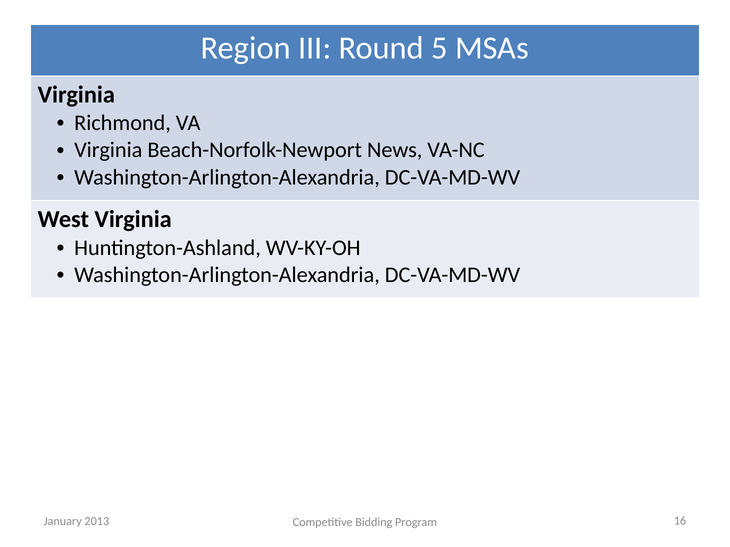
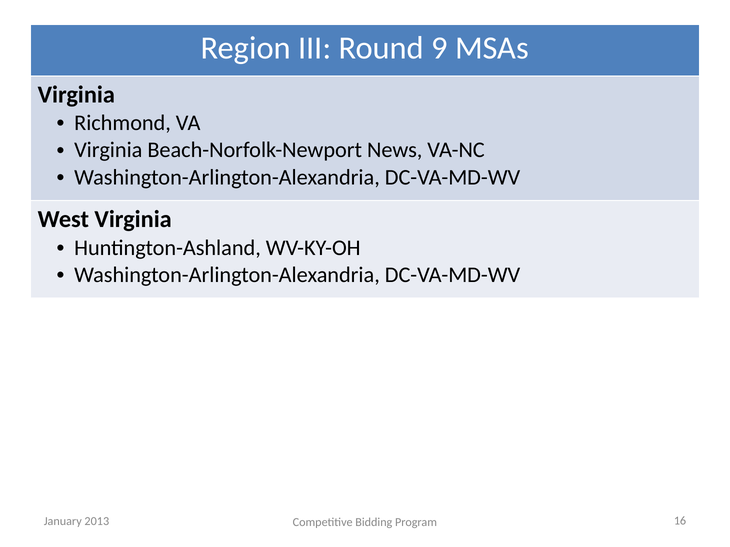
5: 5 -> 9
